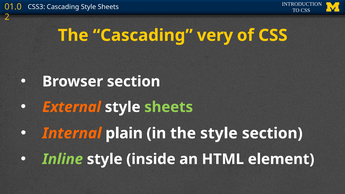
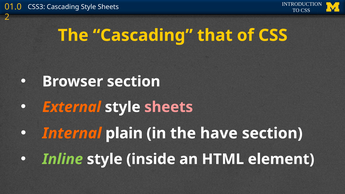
very: very -> that
sheets at (169, 107) colour: light green -> pink
the style: style -> have
